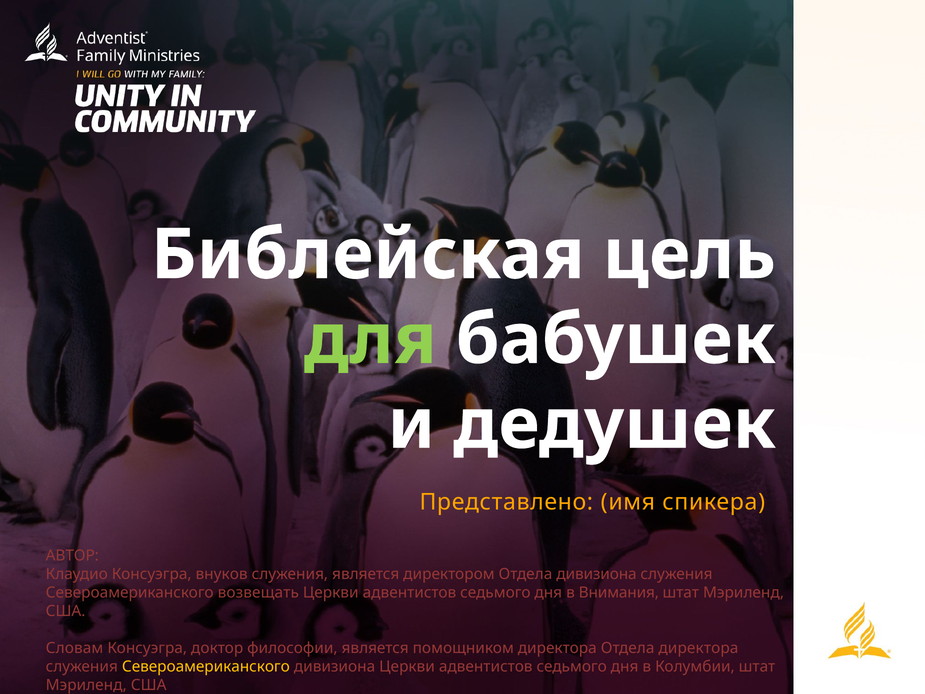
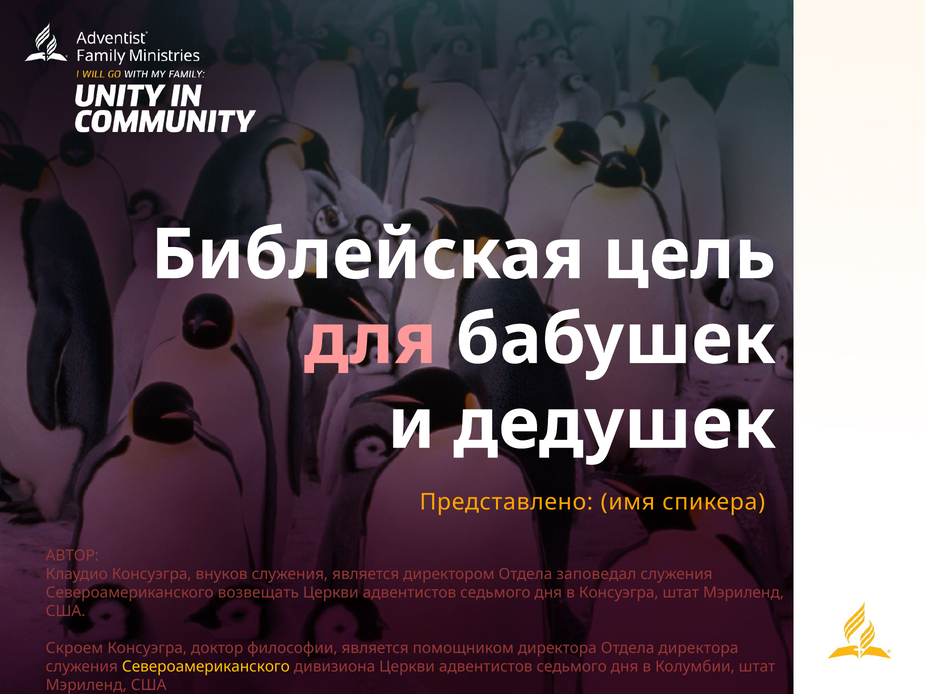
для colour: light green -> pink
Отдела дивизиона: дивизиона -> заповедал
в Внимания: Внимания -> Консуэгра
Словам: Словам -> Скроем
